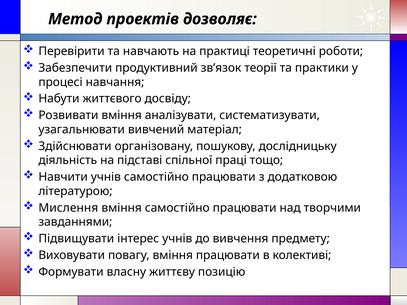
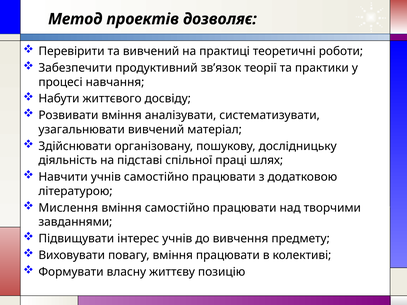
та навчають: навчають -> вивчений
тощо: тощо -> шлях
